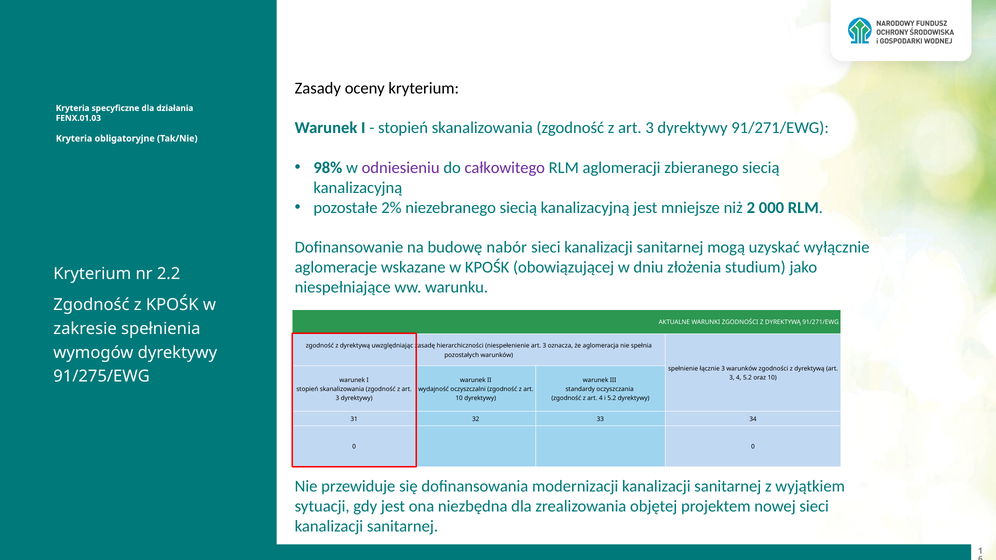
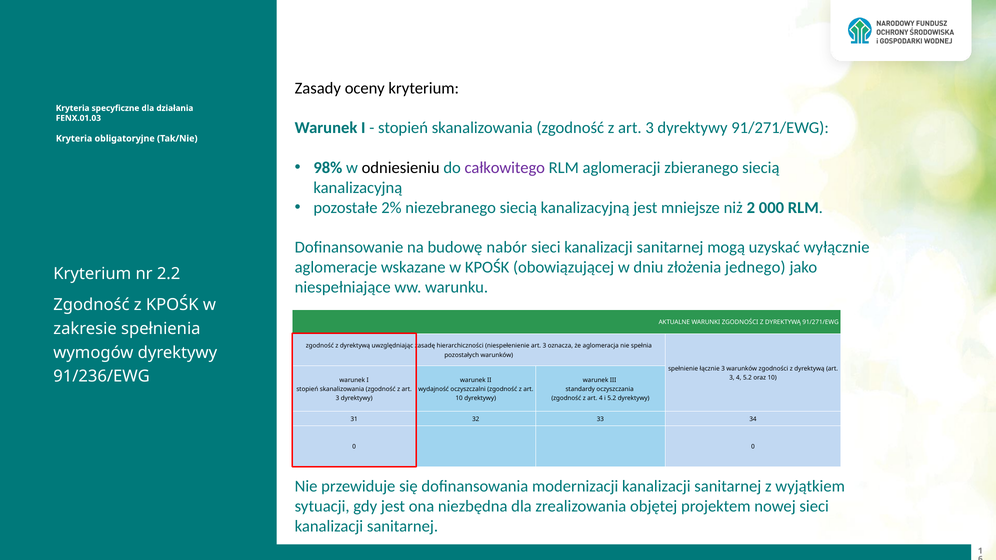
odniesieniu colour: purple -> black
studium: studium -> jednego
91/275/EWG: 91/275/EWG -> 91/236/EWG
